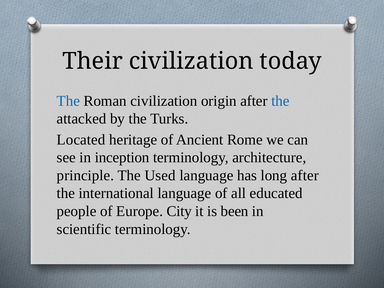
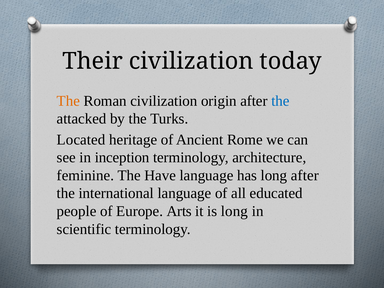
The at (68, 101) colour: blue -> orange
principle: principle -> feminine
Used: Used -> Have
City: City -> Arts
is been: been -> long
